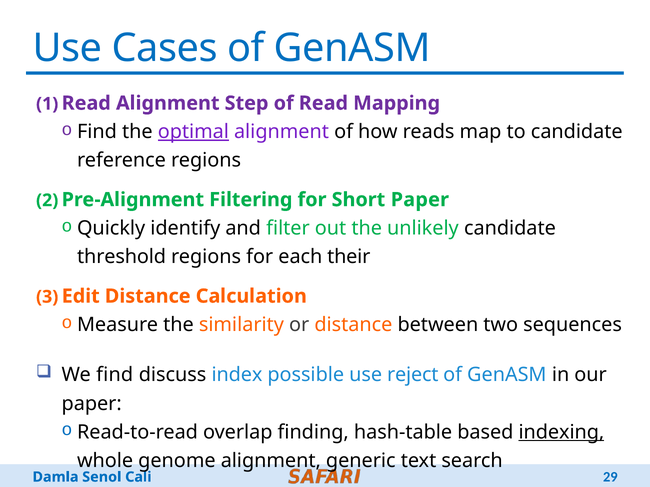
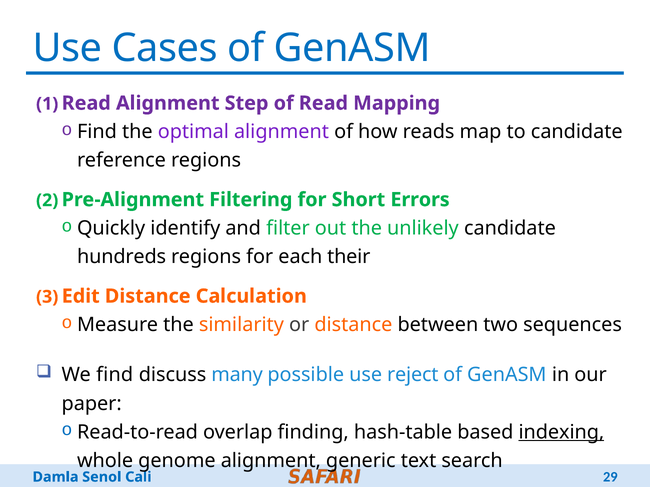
optimal underline: present -> none
Short Paper: Paper -> Errors
threshold: threshold -> hundreds
index: index -> many
